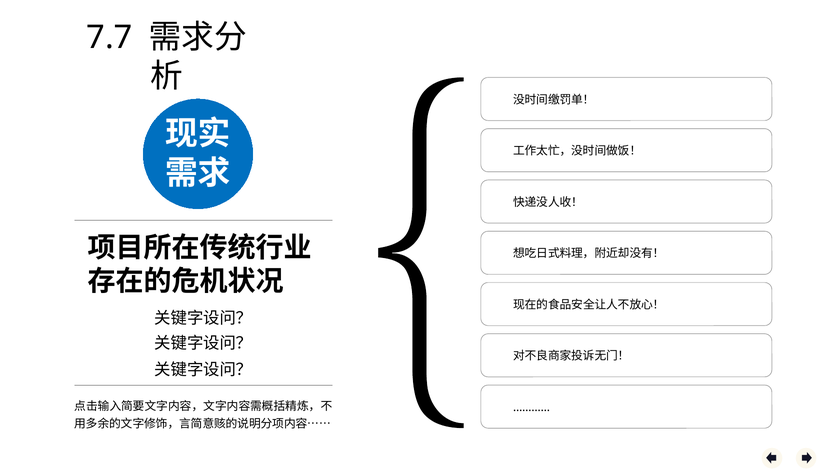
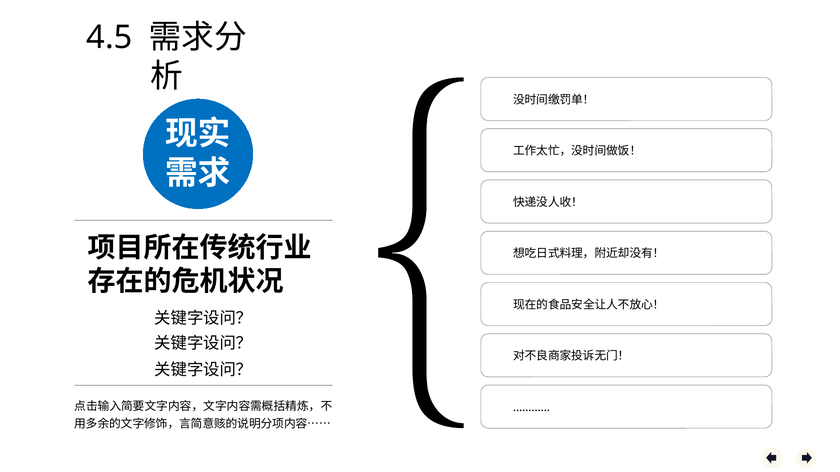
7.7: 7.7 -> 4.5
